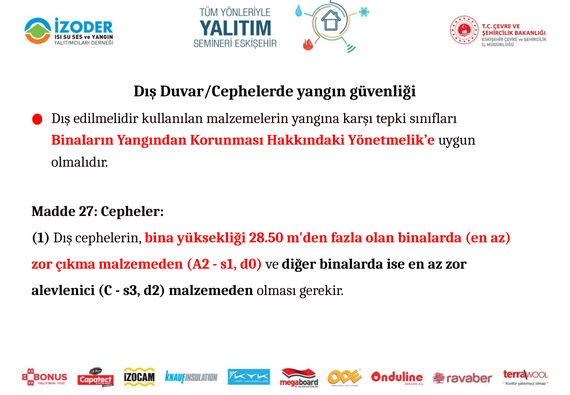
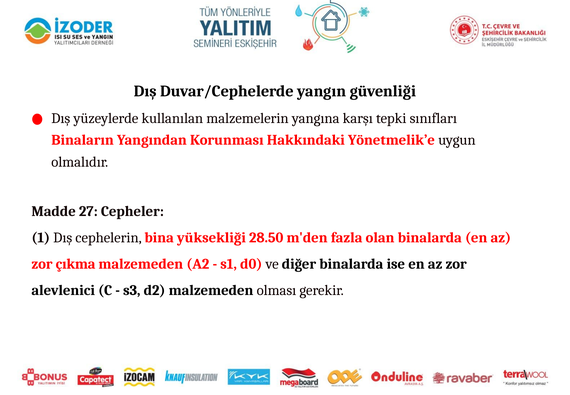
edilmelidir: edilmelidir -> yüzeylerde
